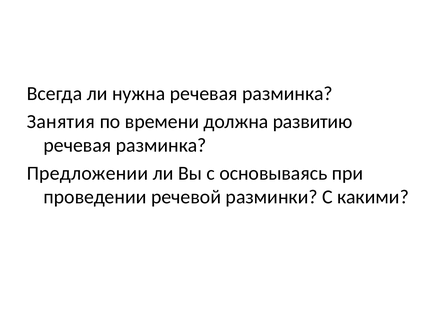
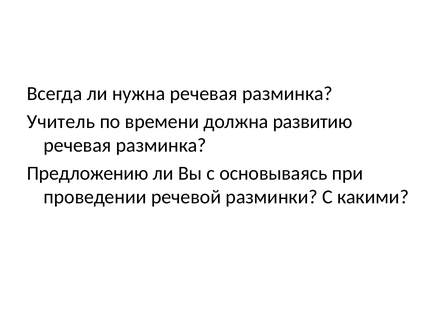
Занятия: Занятия -> Учитель
Предложении: Предложении -> Предложению
